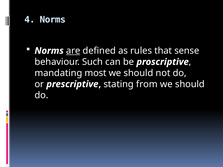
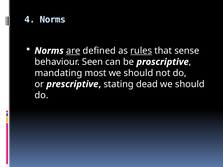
rules underline: none -> present
Such: Such -> Seen
from: from -> dead
